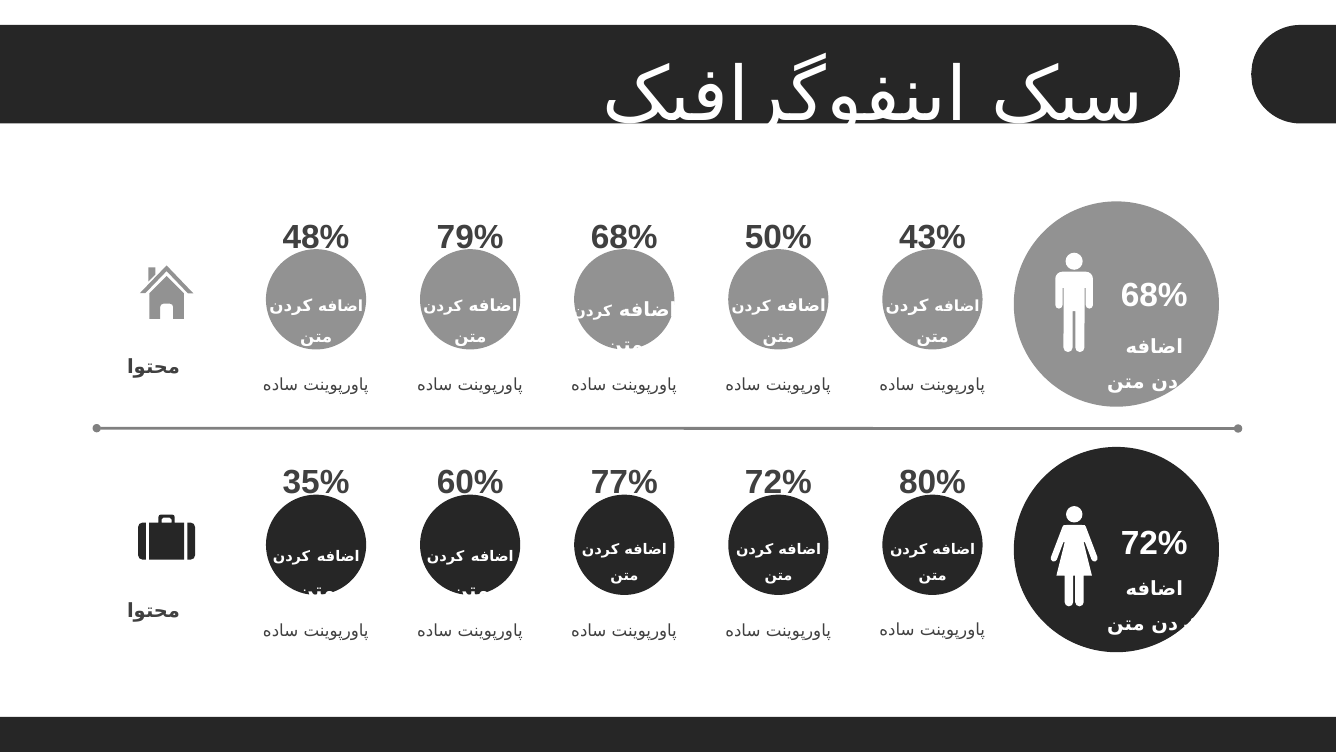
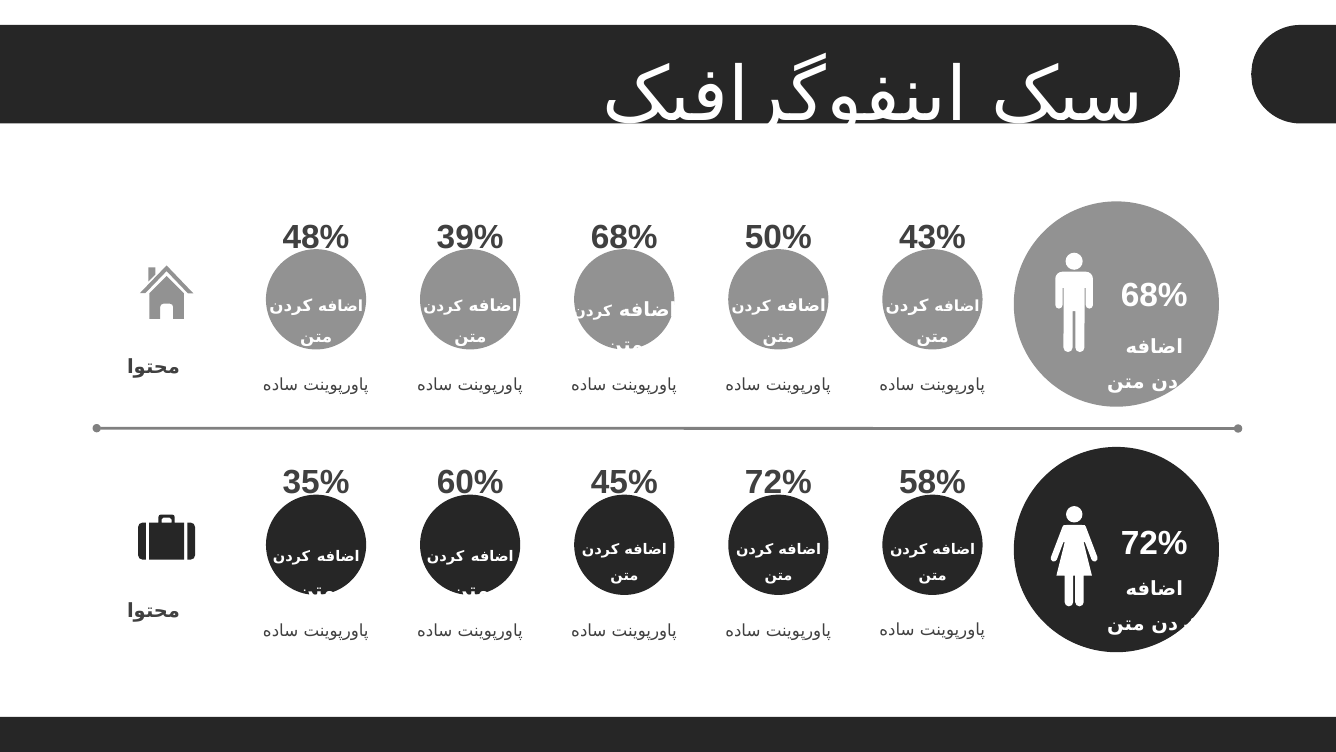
79%: 79% -> 39%
77%: 77% -> 45%
80%: 80% -> 58%
